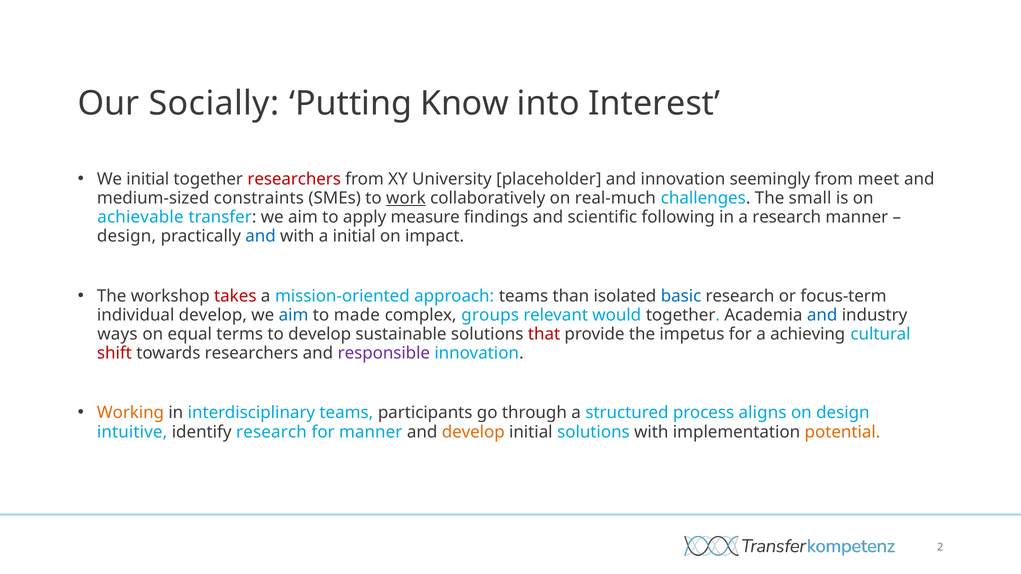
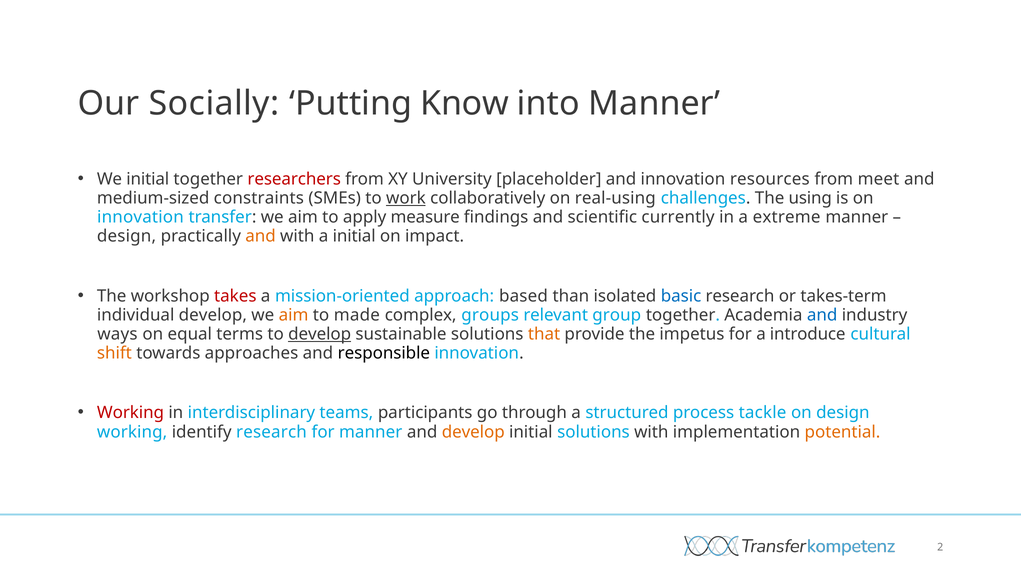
into Interest: Interest -> Manner
seemingly: seemingly -> resources
real-much: real-much -> real-using
small: small -> using
achievable at (140, 217): achievable -> innovation
following: following -> currently
a research: research -> extreme
and at (261, 237) colour: blue -> orange
approach teams: teams -> based
focus-term: focus-term -> takes-term
aim at (294, 315) colour: blue -> orange
would: would -> group
develop at (320, 334) underline: none -> present
that colour: red -> orange
achieving: achieving -> introduce
shift colour: red -> orange
towards researchers: researchers -> approaches
responsible colour: purple -> black
Working at (130, 413) colour: orange -> red
aligns: aligns -> tackle
intuitive at (132, 432): intuitive -> working
